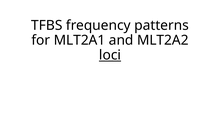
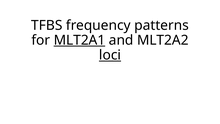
MLT2A1 underline: none -> present
